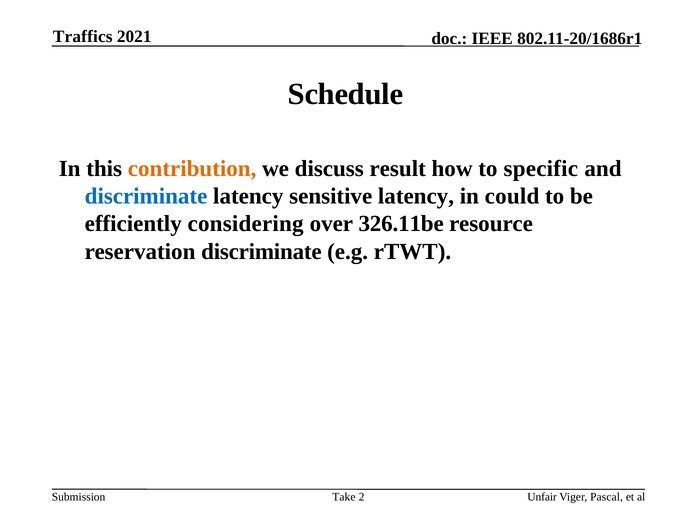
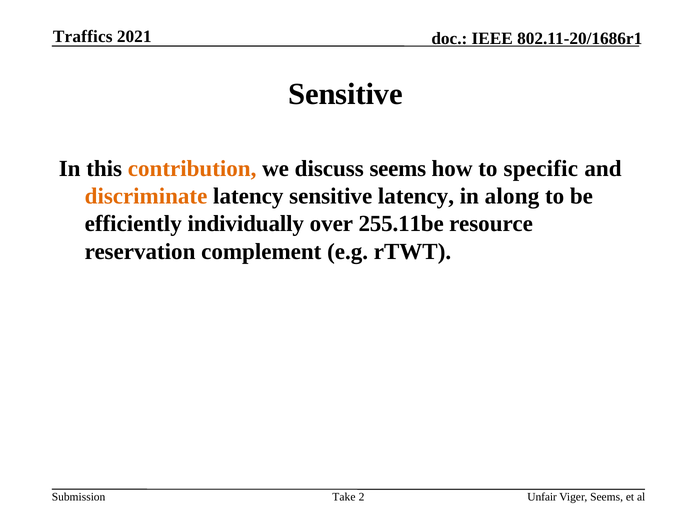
Schedule at (346, 94): Schedule -> Sensitive
discuss result: result -> seems
discriminate at (146, 196) colour: blue -> orange
could: could -> along
considering: considering -> individually
326.11be: 326.11be -> 255.11be
reservation discriminate: discriminate -> complement
Viger Pascal: Pascal -> Seems
